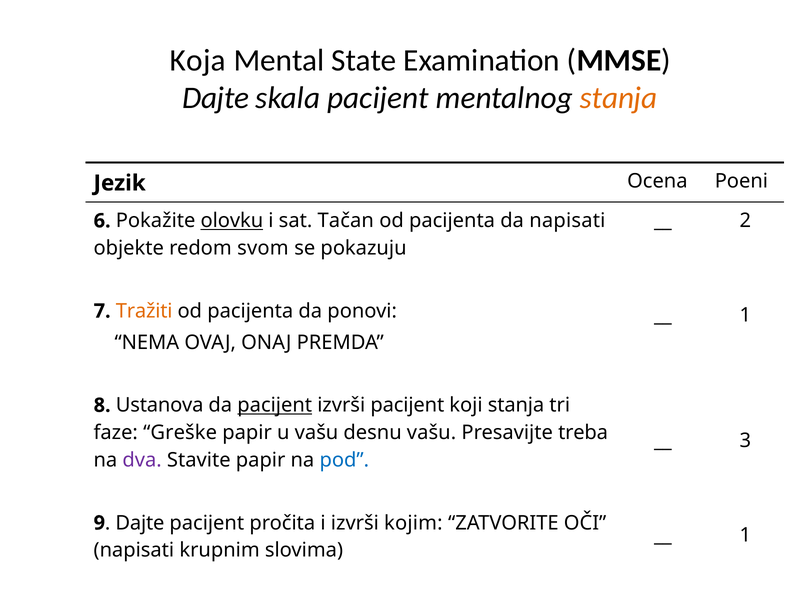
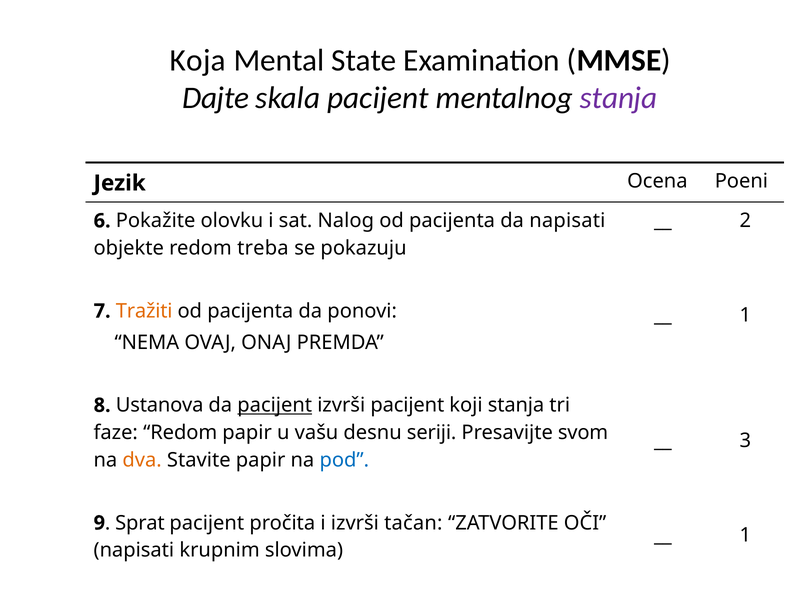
stanja at (619, 98) colour: orange -> purple
olovku underline: present -> none
Tačan: Tačan -> Nalog
svom: svom -> treba
faze Greške: Greške -> Redom
desnu vašu: vašu -> seriji
treba: treba -> svom
dva colour: purple -> orange
Dajte at (140, 523): Dajte -> Sprat
kojim: kojim -> tačan
